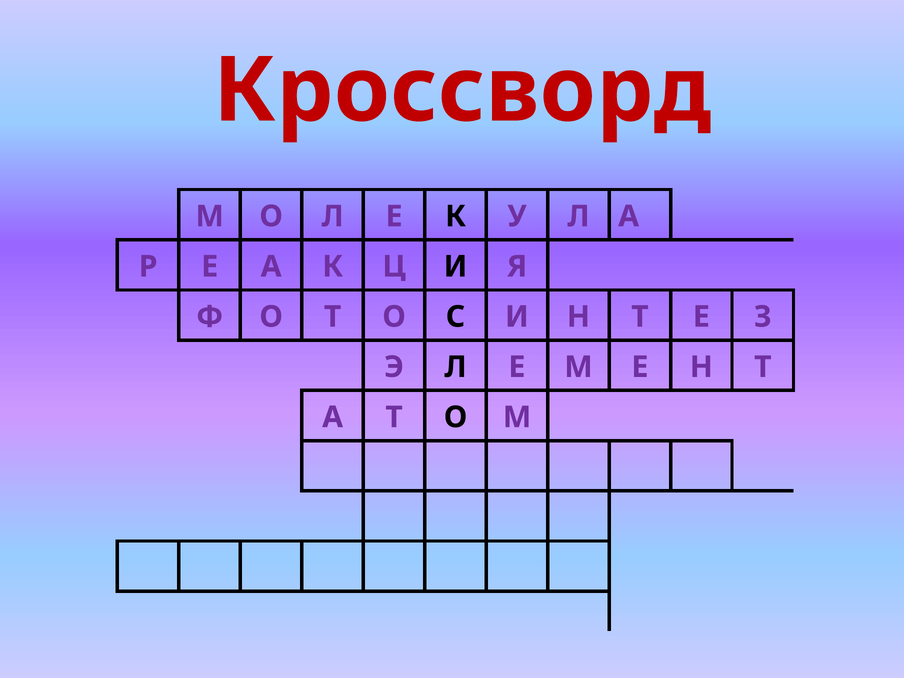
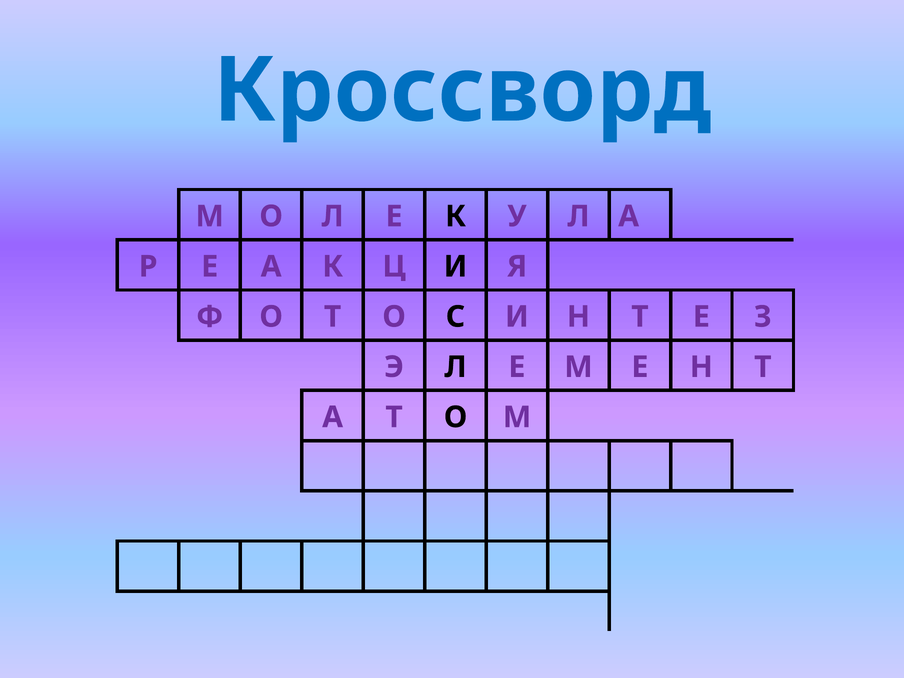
Кроссворд colour: red -> blue
